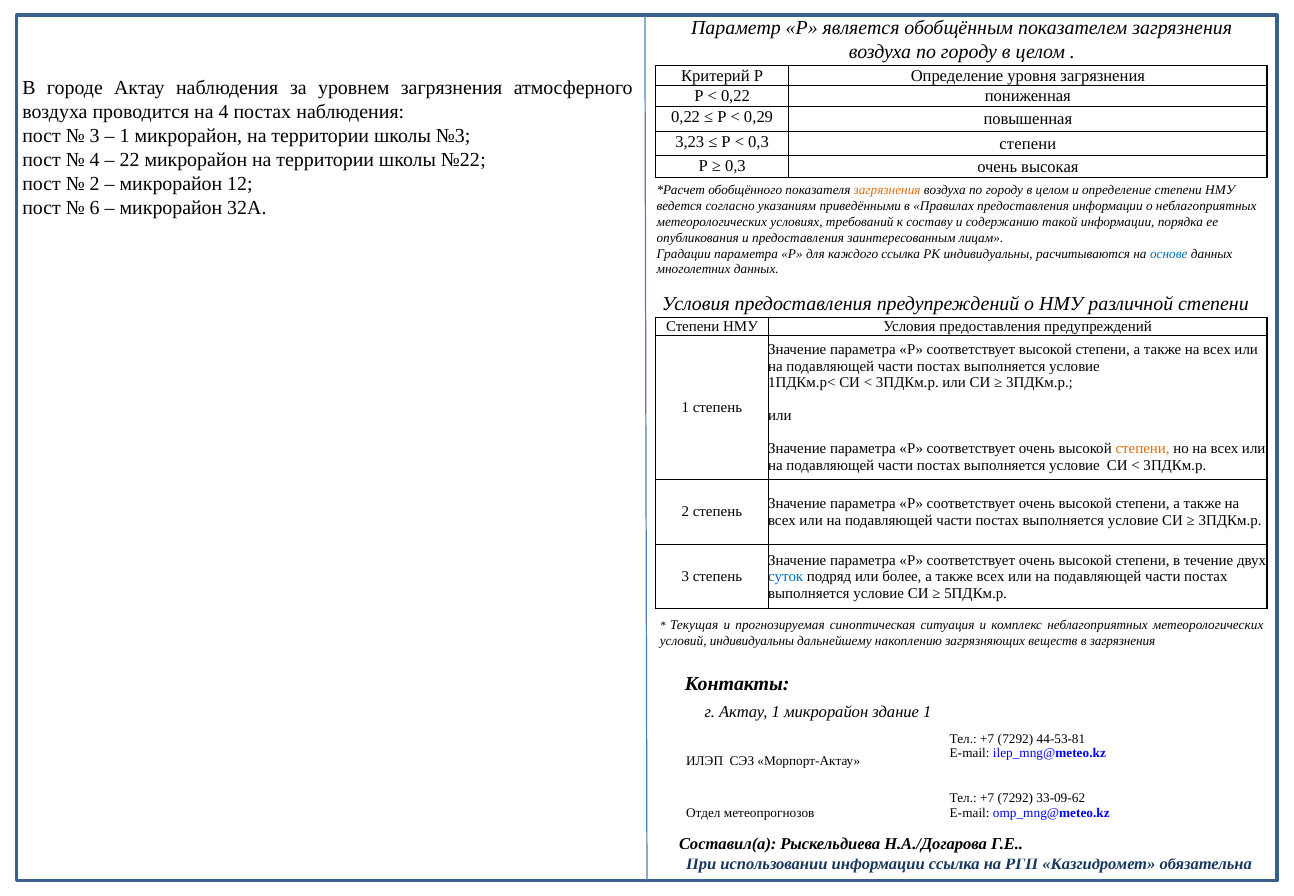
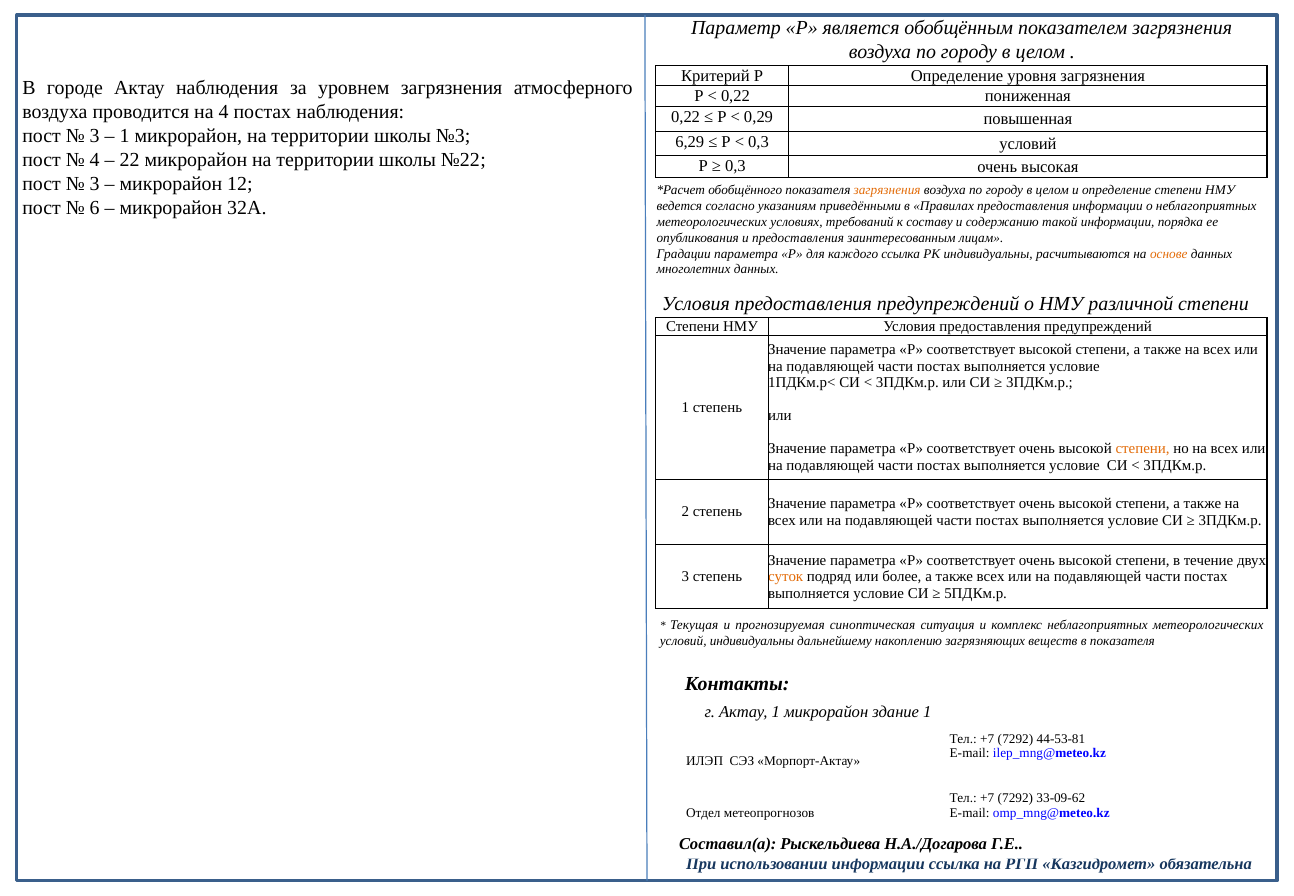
3,23: 3,23 -> 6,29
0,3 степени: степени -> условий
2 at (95, 184): 2 -> 3
основе colour: blue -> orange
суток colour: blue -> orange
в загрязнения: загрязнения -> показателя
